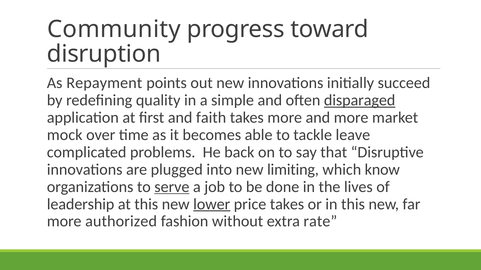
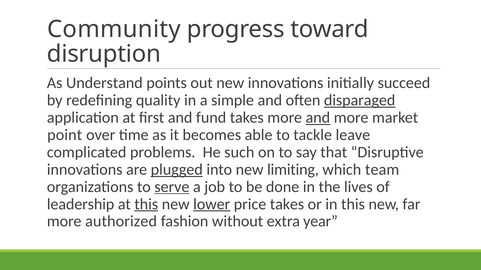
Repayment: Repayment -> Understand
faith: faith -> fund
and at (318, 118) underline: none -> present
mock: mock -> point
back: back -> such
plugged underline: none -> present
know: know -> team
this at (146, 204) underline: none -> present
rate: rate -> year
